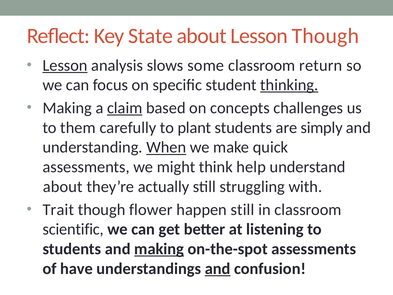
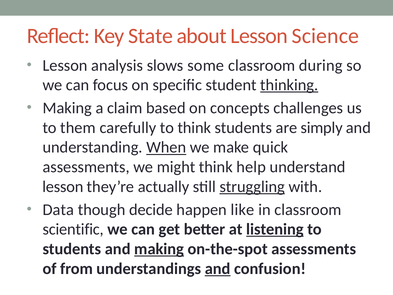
Lesson Though: Though -> Science
Lesson at (65, 65) underline: present -> none
return: return -> during
claim underline: present -> none
to plant: plant -> think
about at (63, 187): about -> lesson
struggling underline: none -> present
Trait: Trait -> Data
flower: flower -> decide
happen still: still -> like
listening underline: none -> present
have: have -> from
